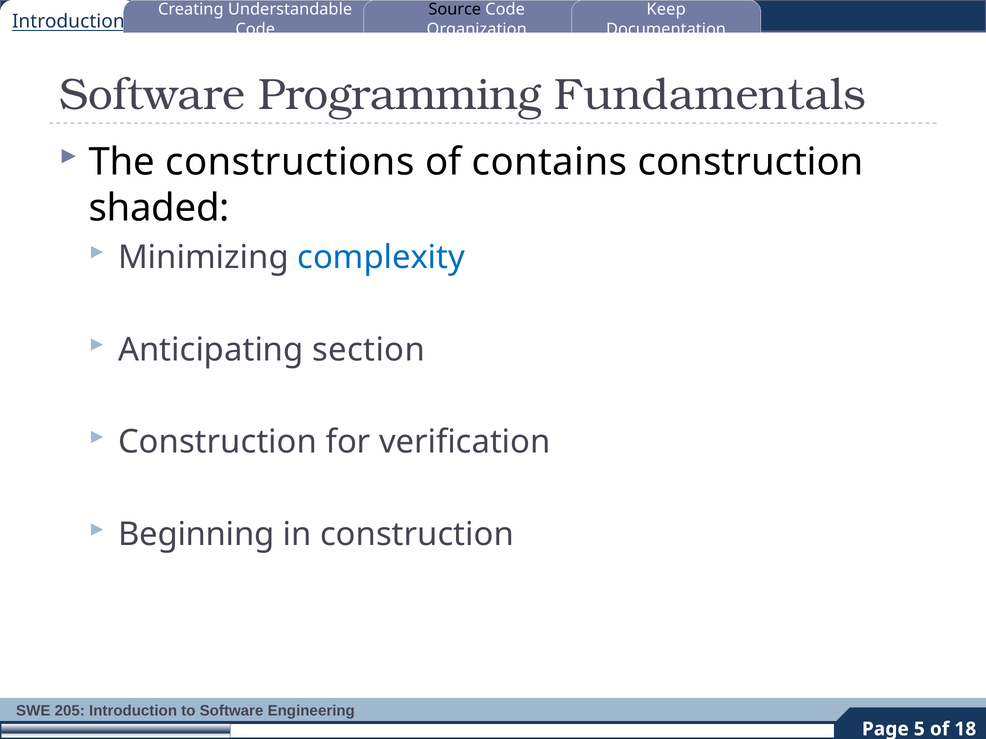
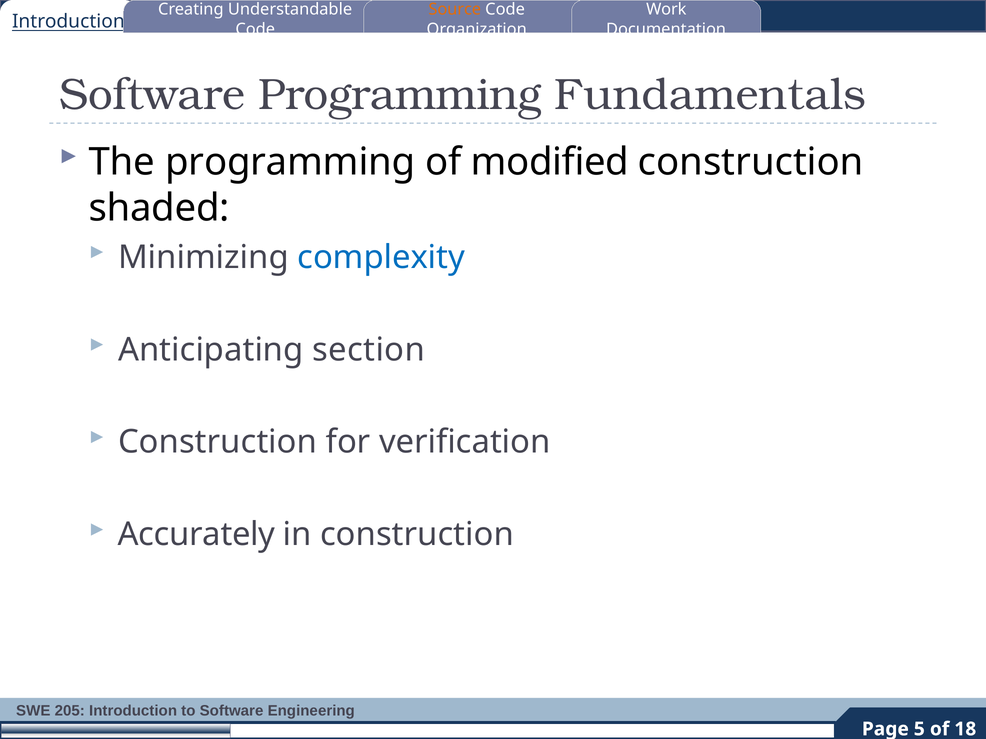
Source colour: black -> orange
Keep: Keep -> Work
The constructions: constructions -> programming
contains: contains -> modified
Beginning: Beginning -> Accurately
